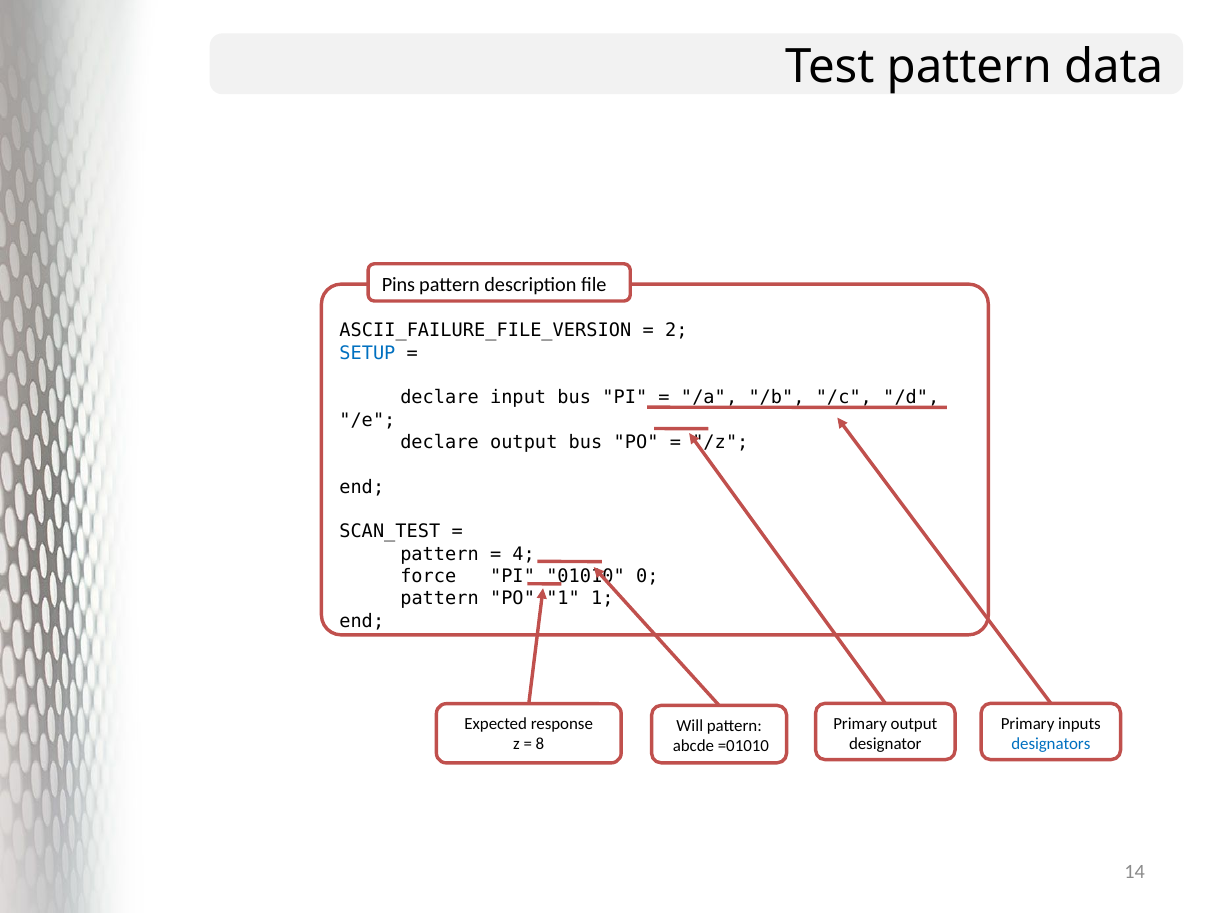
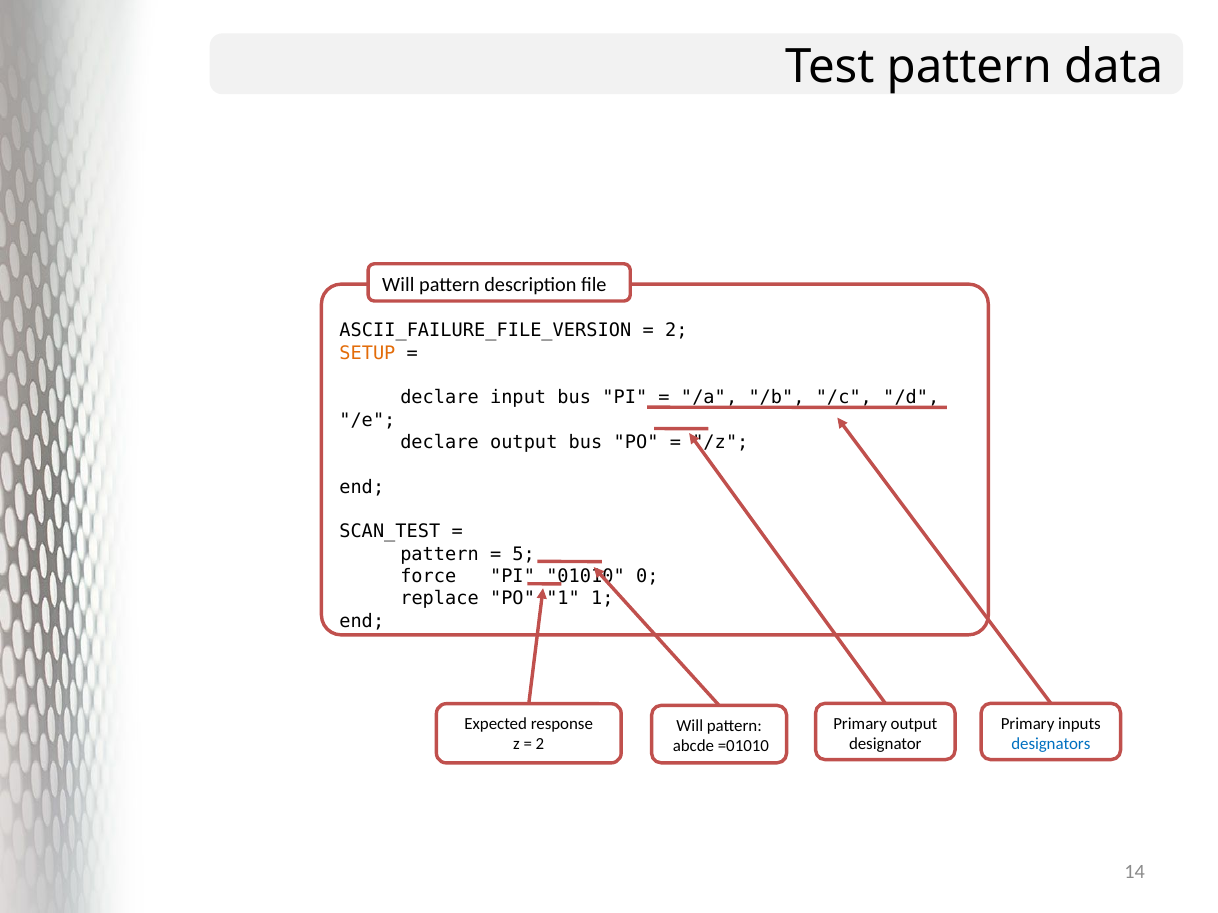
Pins at (398, 285): Pins -> Will
SETUP colour: blue -> orange
4: 4 -> 5
pattern at (440, 599): pattern -> replace
8 at (540, 745): 8 -> 2
